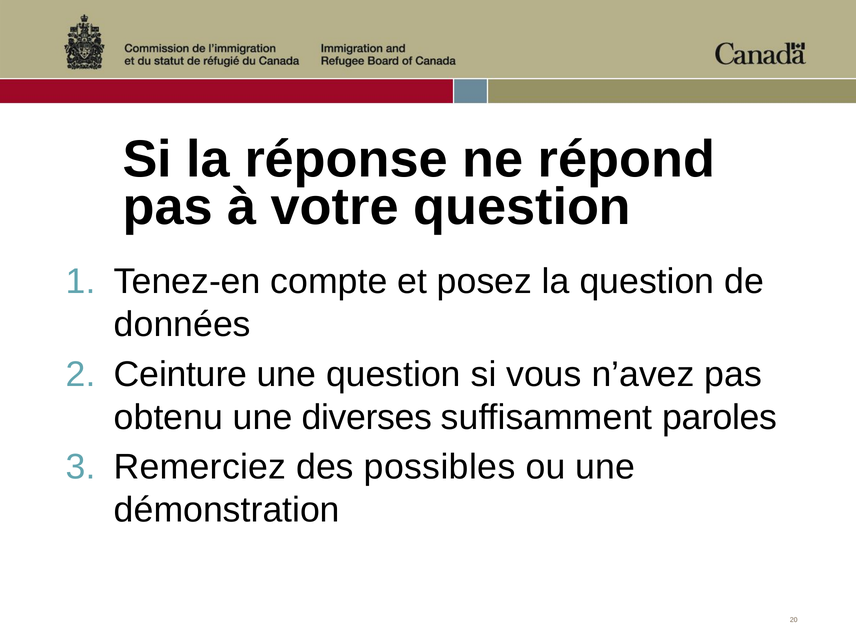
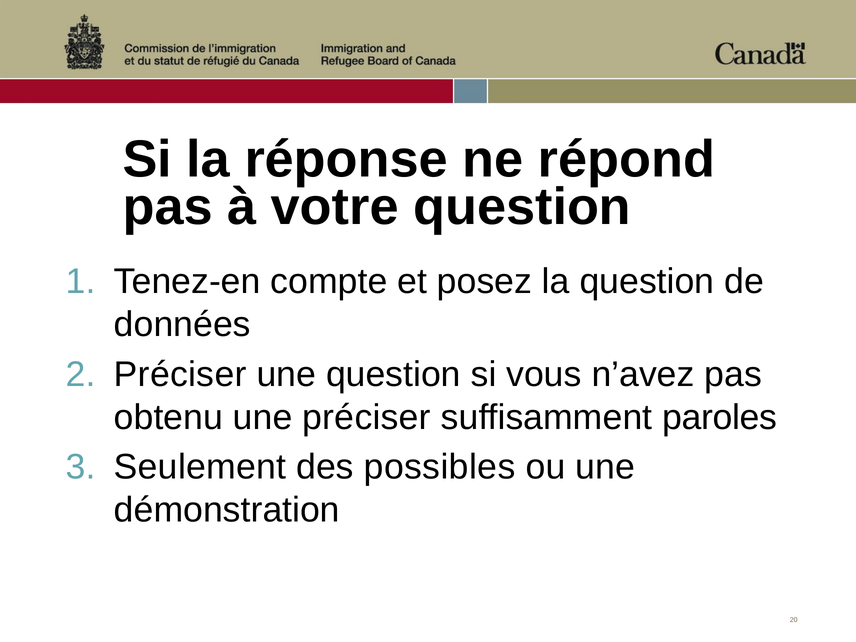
Ceinture at (180, 374): Ceinture -> Préciser
une diverses: diverses -> préciser
Remerciez: Remerciez -> Seulement
